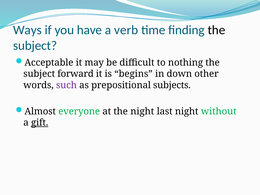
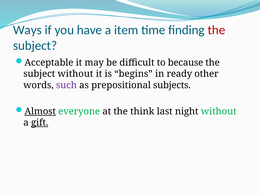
verb: verb -> item
the at (216, 30) colour: black -> red
nothing: nothing -> because
subject forward: forward -> without
down: down -> ready
Almost underline: none -> present
the night: night -> think
